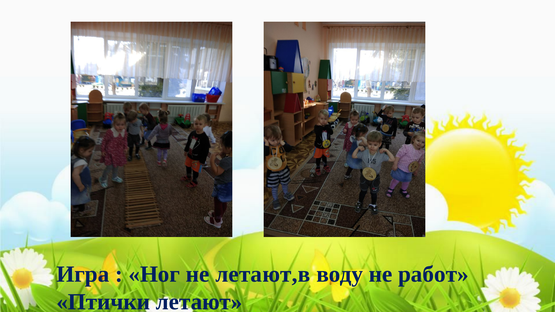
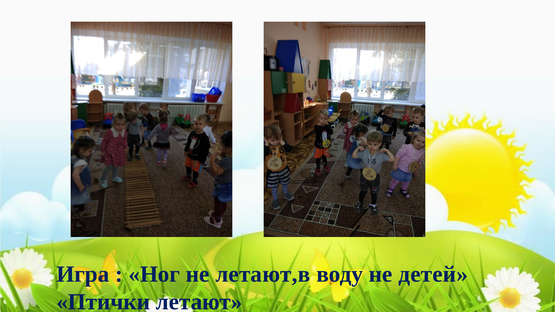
работ: работ -> детей
